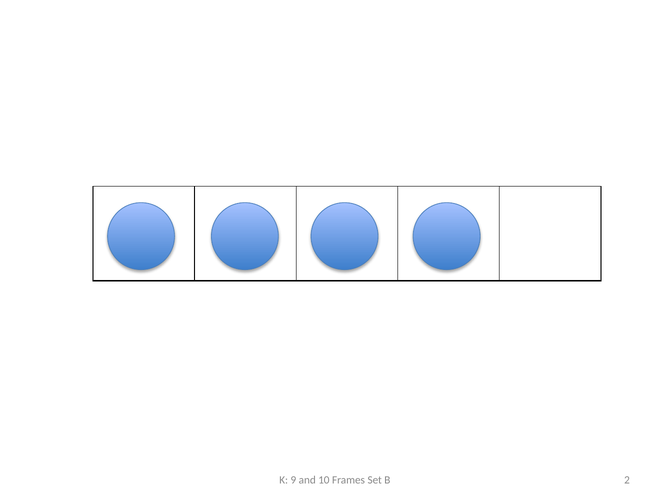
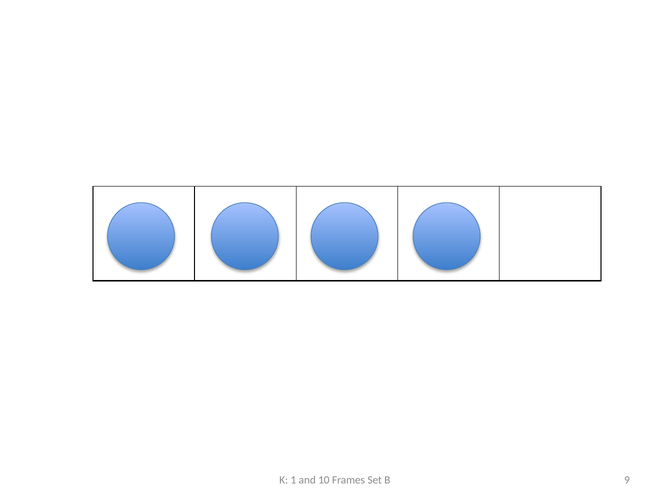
9: 9 -> 1
2: 2 -> 9
